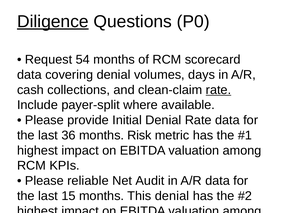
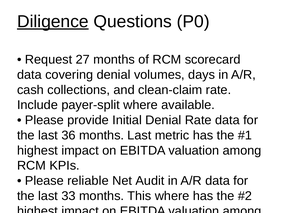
54: 54 -> 27
rate at (218, 90) underline: present -> none
months Risk: Risk -> Last
15: 15 -> 33
This denial: denial -> where
